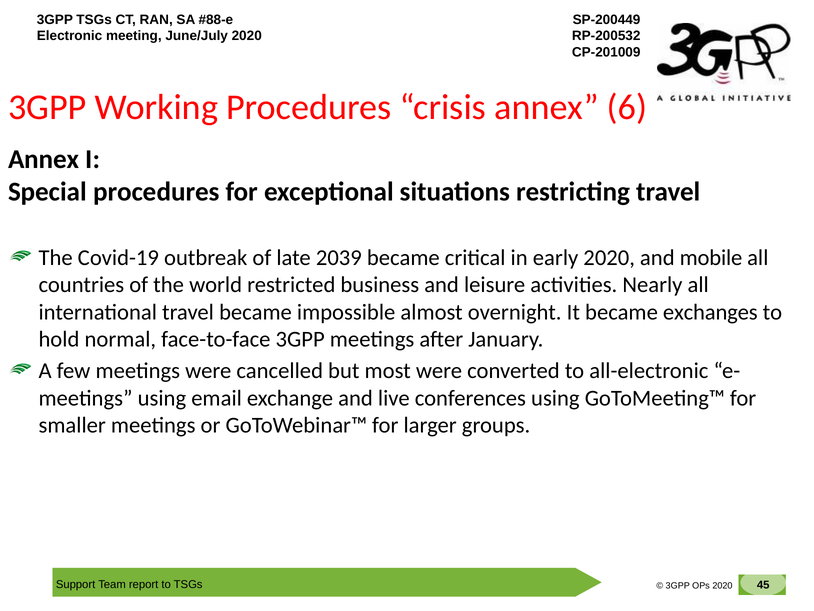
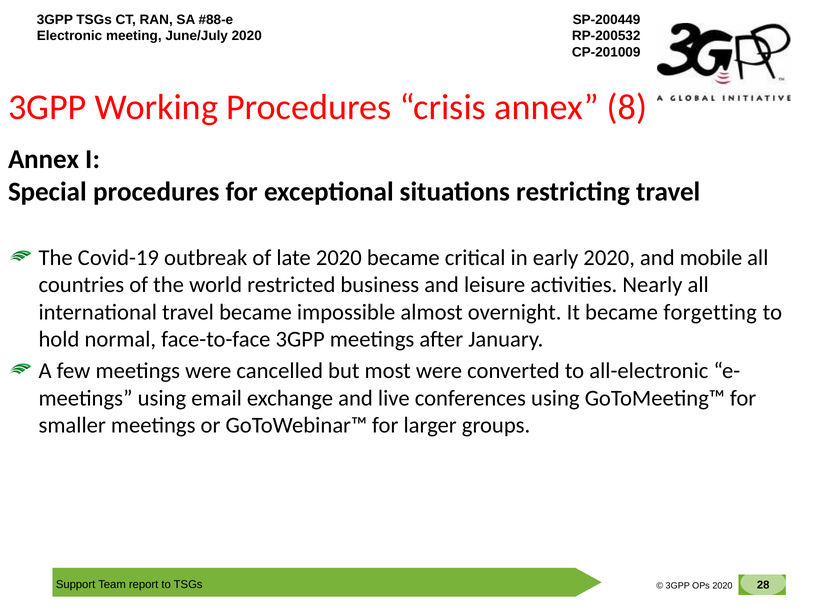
6: 6 -> 8
late 2039: 2039 -> 2020
exchanges: exchanges -> forgetting
45: 45 -> 28
